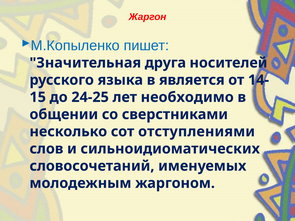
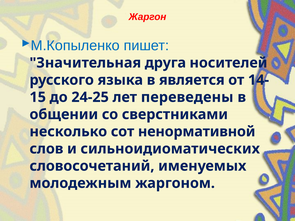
необходимо: необходимо -> переведены
отступлениями: отступлениями -> ненормативной
